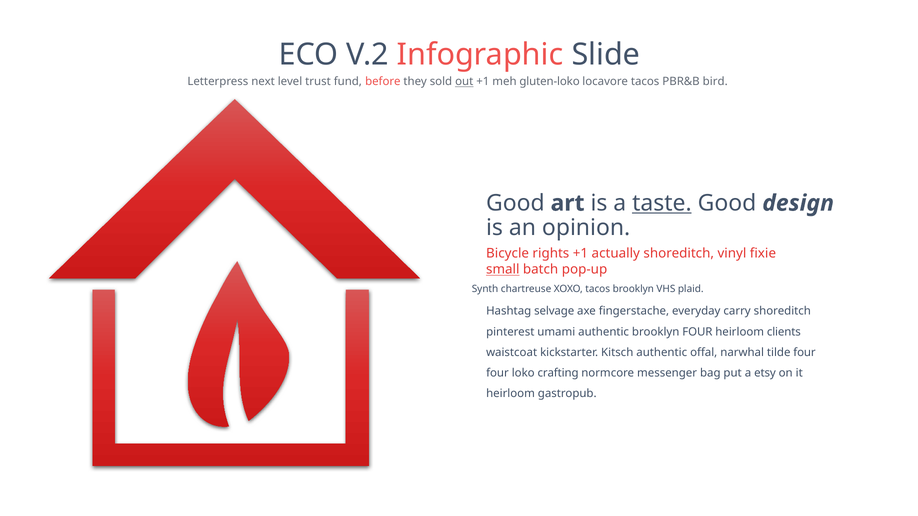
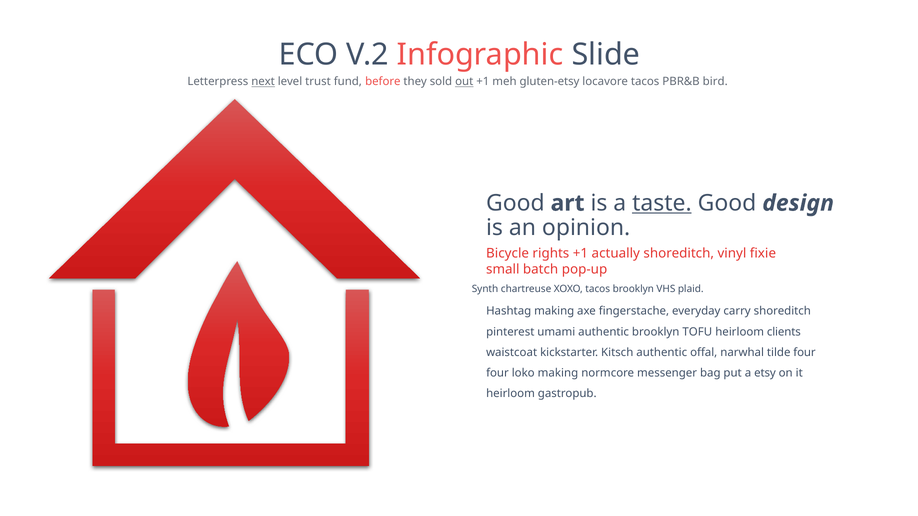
next underline: none -> present
gluten-loko: gluten-loko -> gluten-etsy
small underline: present -> none
Hashtag selvage: selvage -> making
brooklyn FOUR: FOUR -> TOFU
loko crafting: crafting -> making
